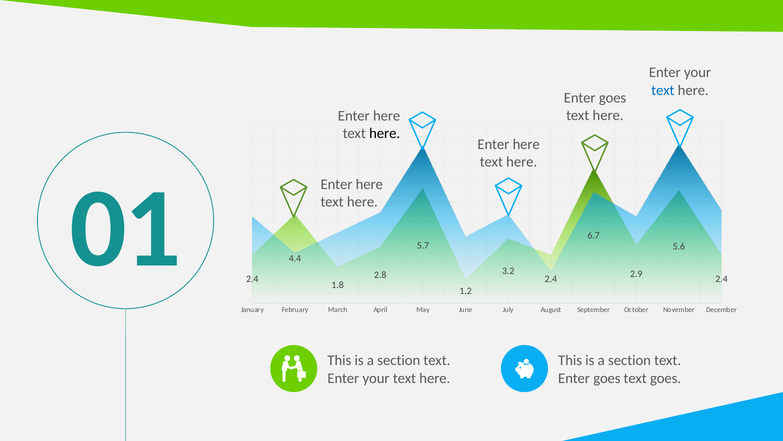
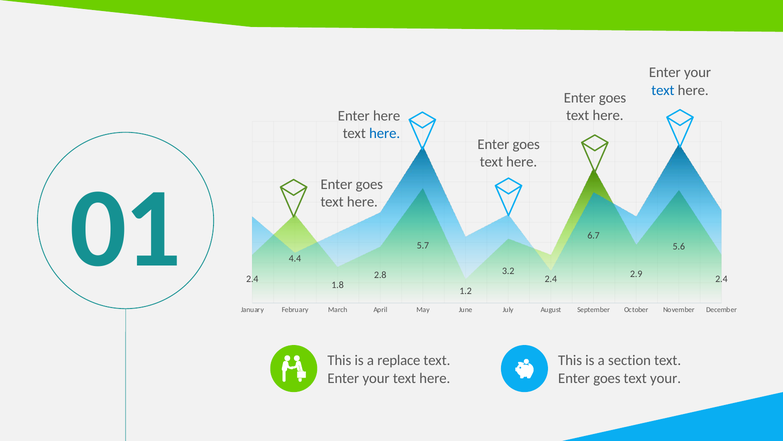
here at (385, 133) colour: black -> blue
here at (526, 144): here -> goes
01 Enter here: here -> goes
section at (399, 360): section -> replace
text goes: goes -> your
